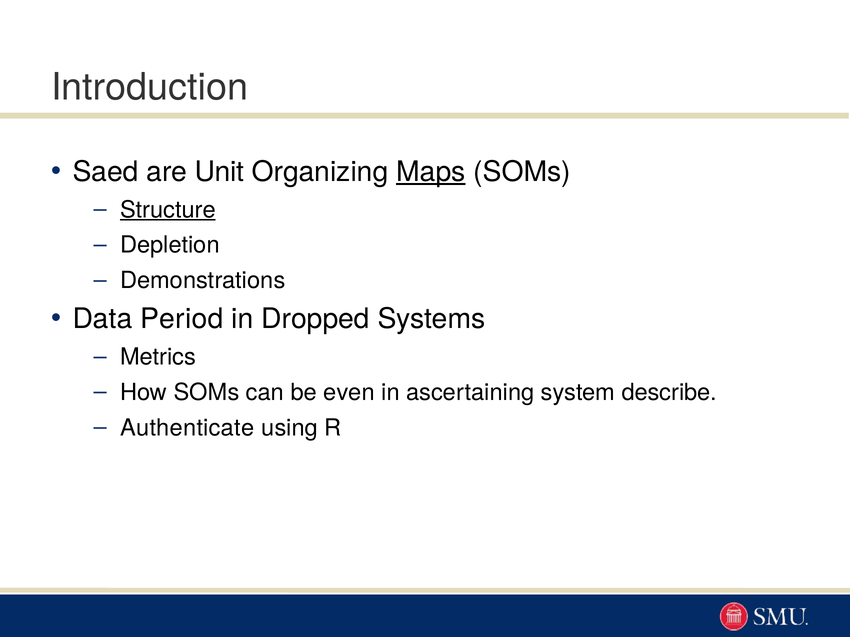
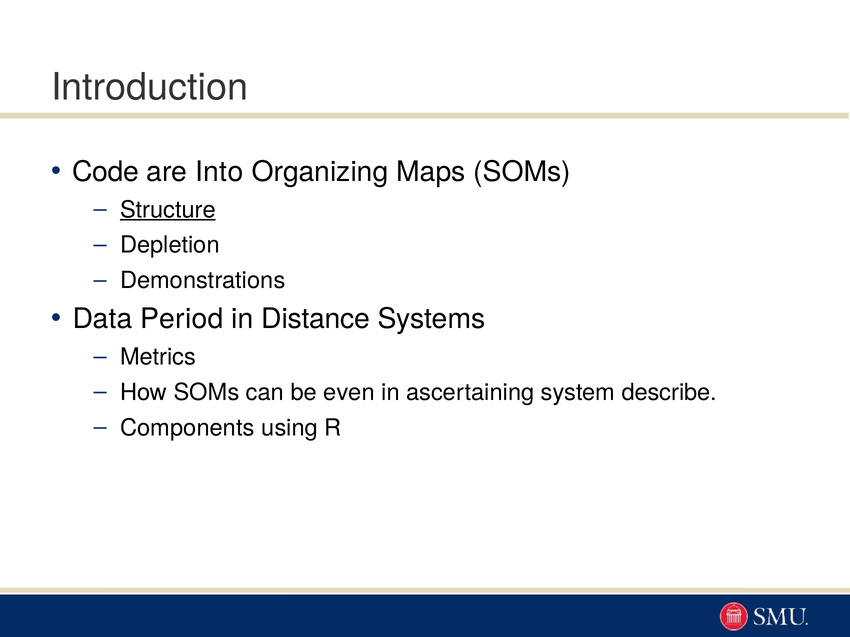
Saed: Saed -> Code
Unit: Unit -> Into
Maps underline: present -> none
Dropped: Dropped -> Distance
Authenticate: Authenticate -> Components
